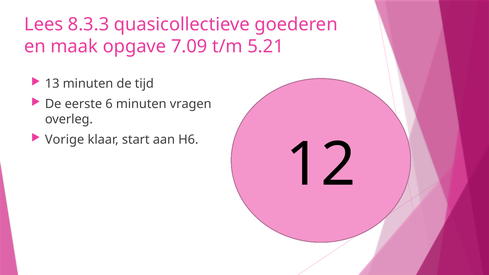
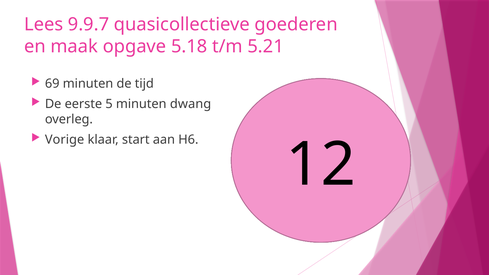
8.3.3: 8.3.3 -> 9.9.7
7.09: 7.09 -> 5.18
13: 13 -> 69
6: 6 -> 5
vragen: vragen -> dwang
